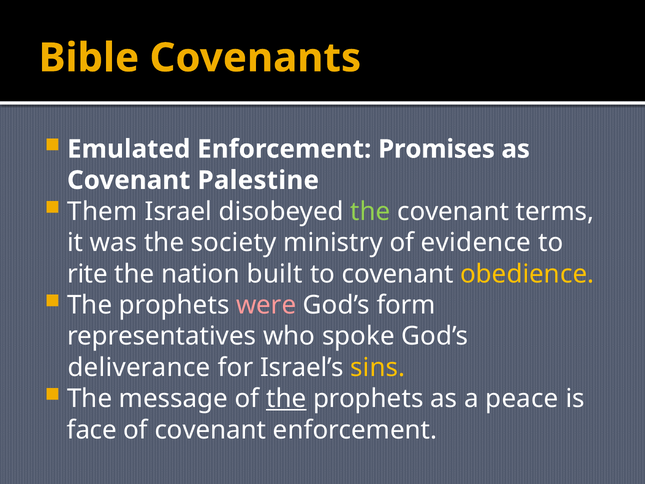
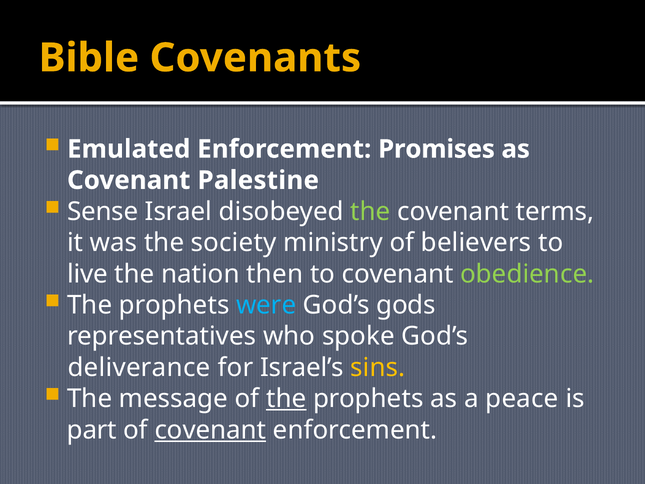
Them: Them -> Sense
evidence: evidence -> believers
rite: rite -> live
built: built -> then
obedience colour: yellow -> light green
were colour: pink -> light blue
form: form -> gods
face: face -> part
covenant at (210, 430) underline: none -> present
